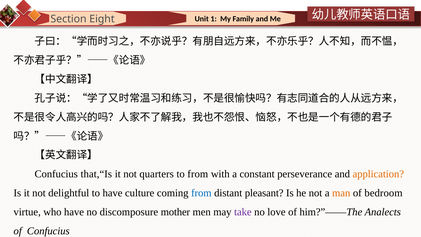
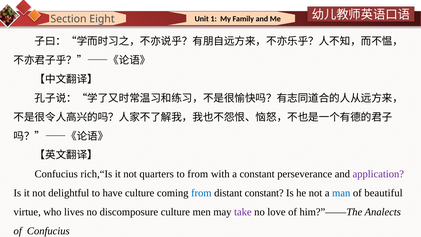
that,“Is: that,“Is -> rich,“Is
application colour: orange -> purple
distant pleasant: pleasant -> constant
man colour: orange -> blue
bedroom: bedroom -> beautiful
who have: have -> lives
discomposure mother: mother -> culture
